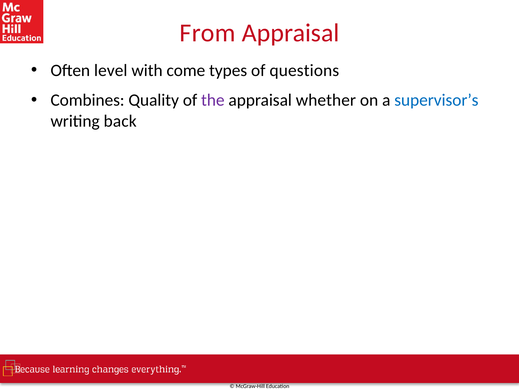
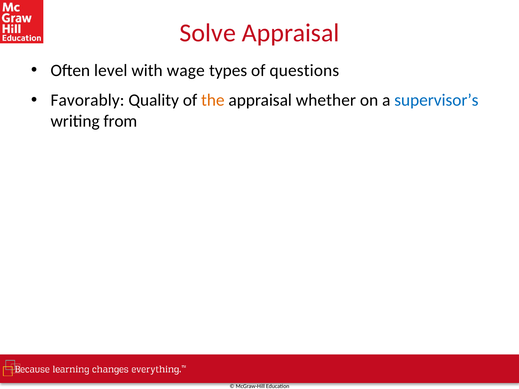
From: From -> Solve
come: come -> wage
Combines: Combines -> Favorably
the colour: purple -> orange
back: back -> from
